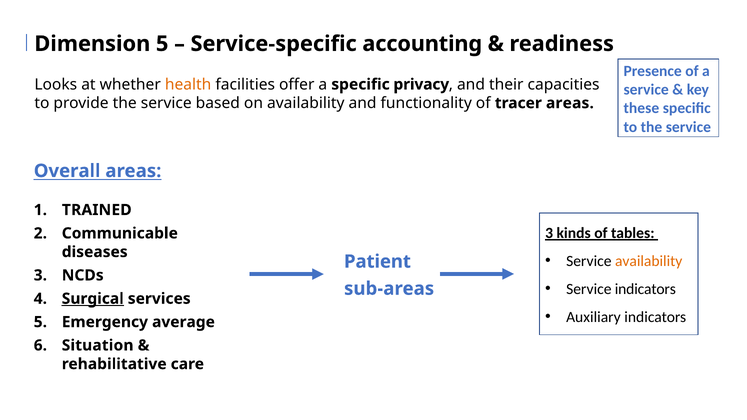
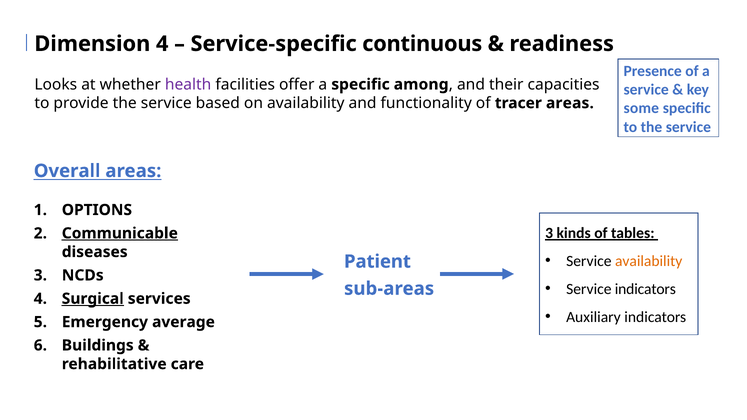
Dimension 5: 5 -> 4
accounting: accounting -> continuous
health colour: orange -> purple
privacy: privacy -> among
these: these -> some
TRAINED: TRAINED -> OPTIONS
Communicable underline: none -> present
Situation: Situation -> Buildings
